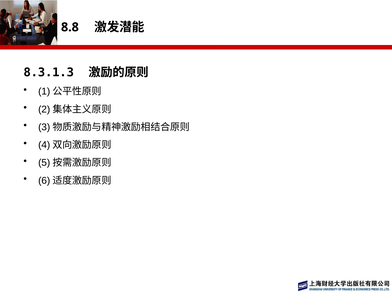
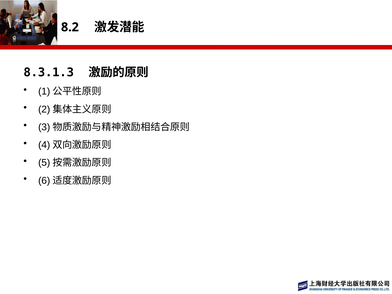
8.8: 8.8 -> 8.2
